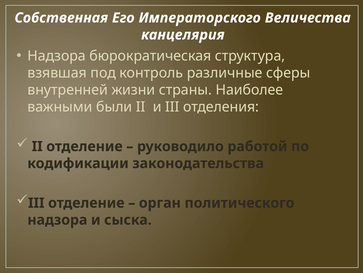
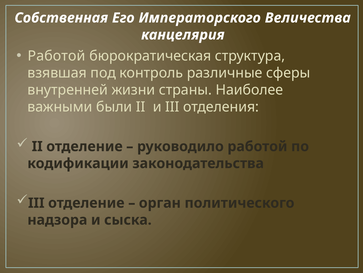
Надзора at (57, 56): Надзора -> Работой
